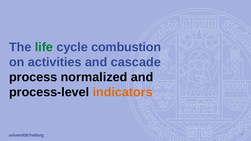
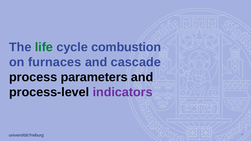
activities: activities -> furnaces
normalized: normalized -> parameters
indicators colour: orange -> purple
